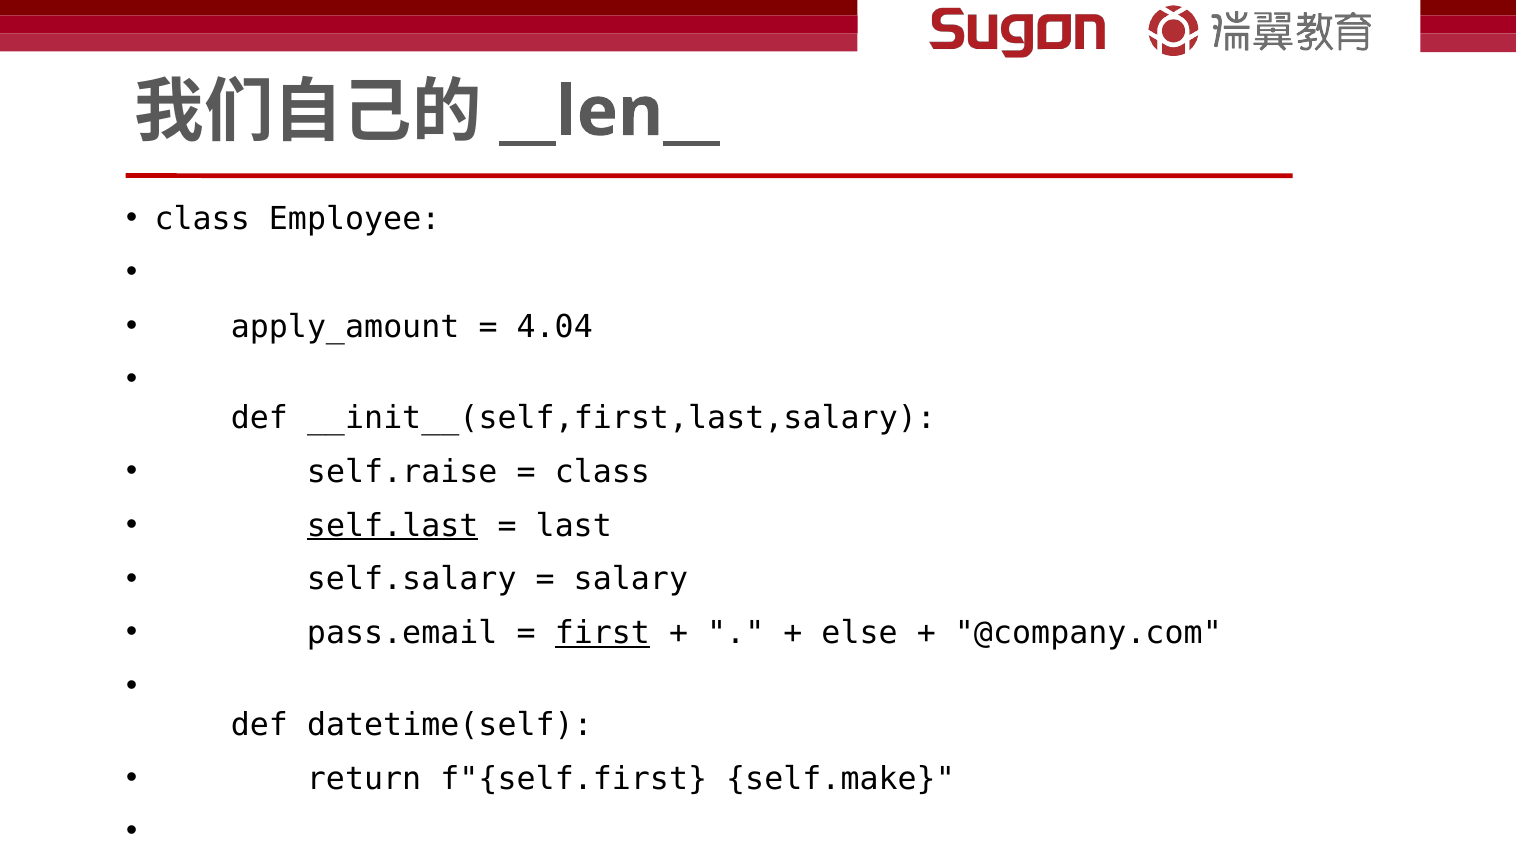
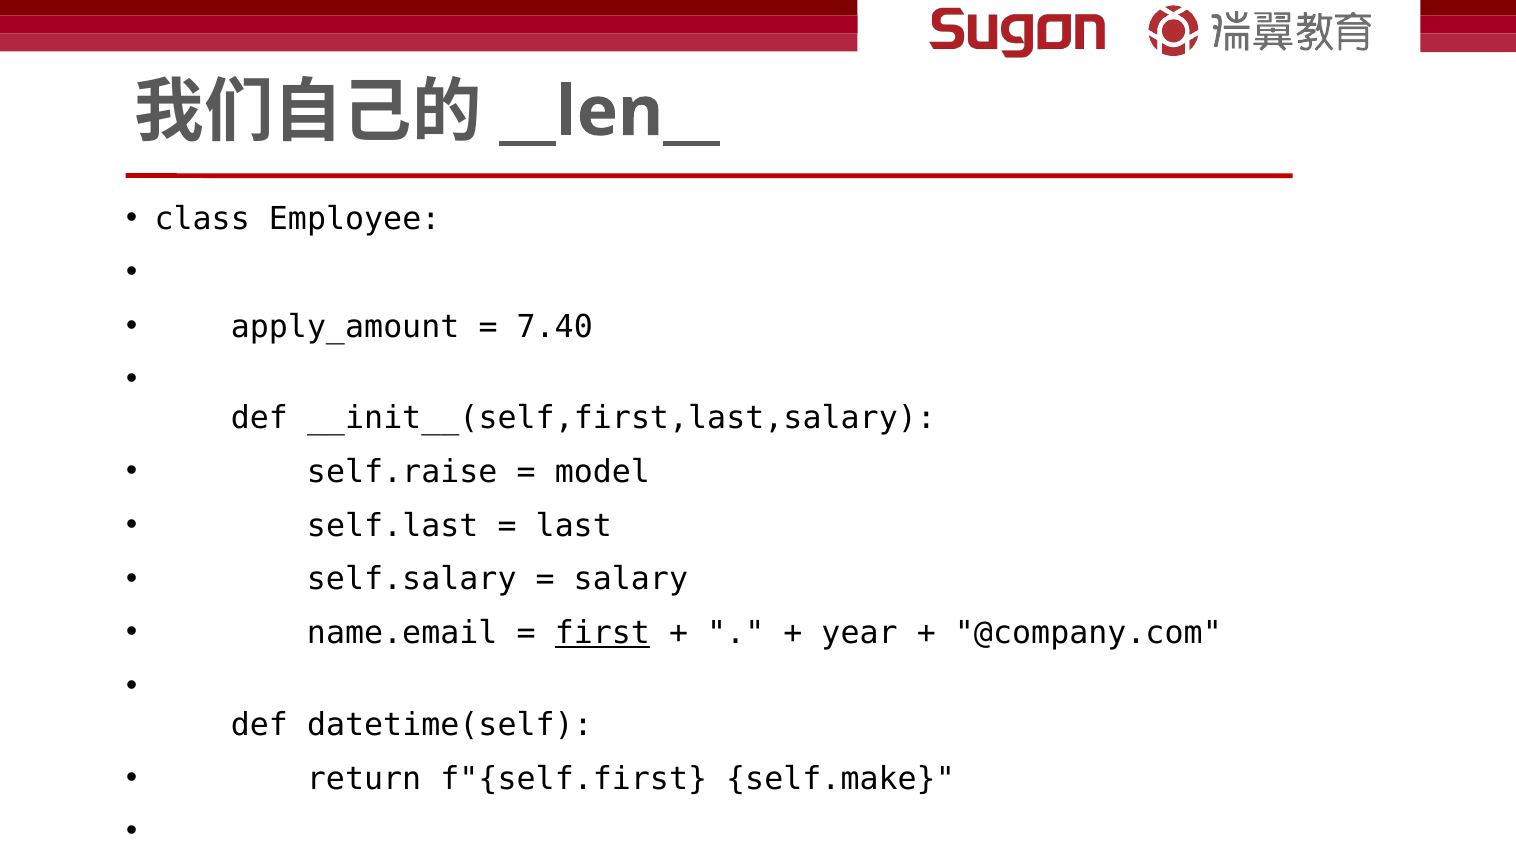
4.04: 4.04 -> 7.40
class at (602, 472): class -> model
self.last underline: present -> none
pass.email: pass.email -> name.email
else: else -> year
